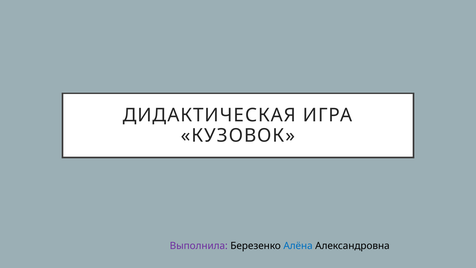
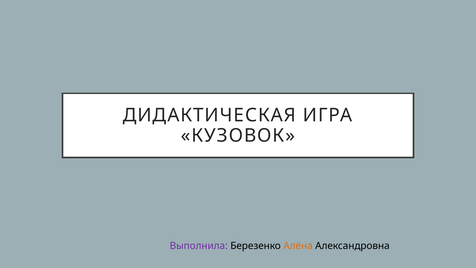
Алёна colour: blue -> orange
